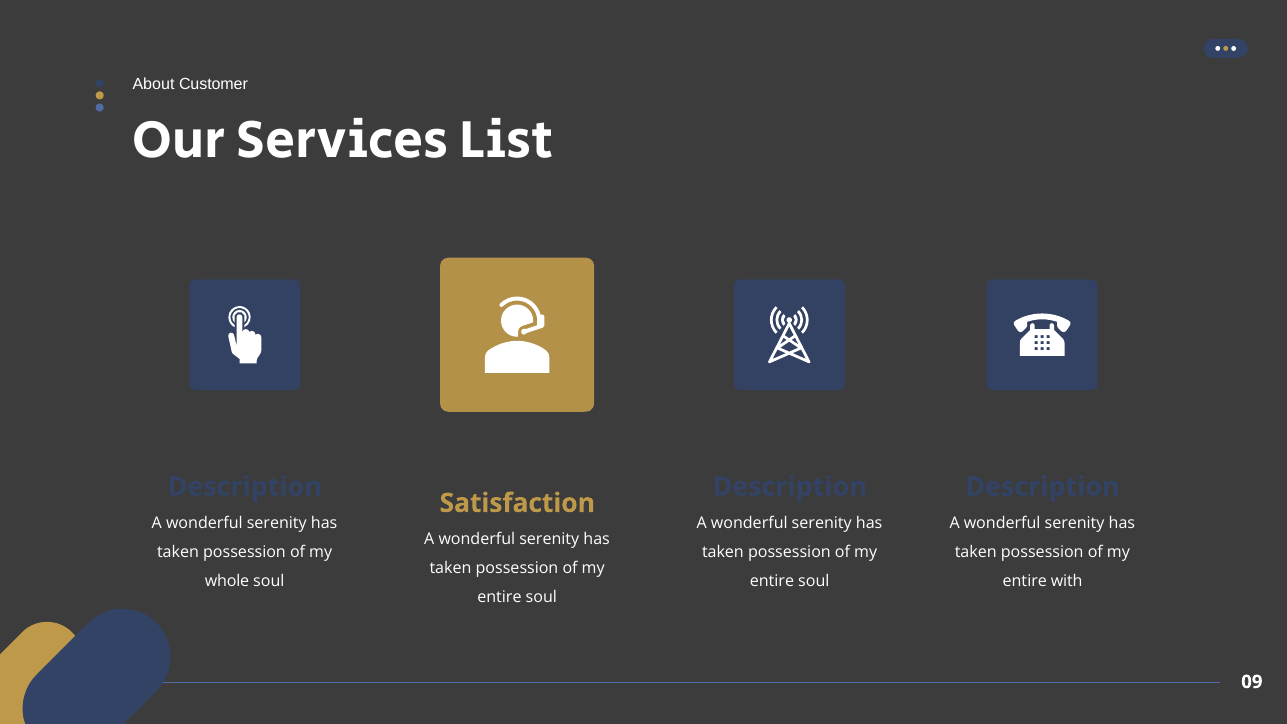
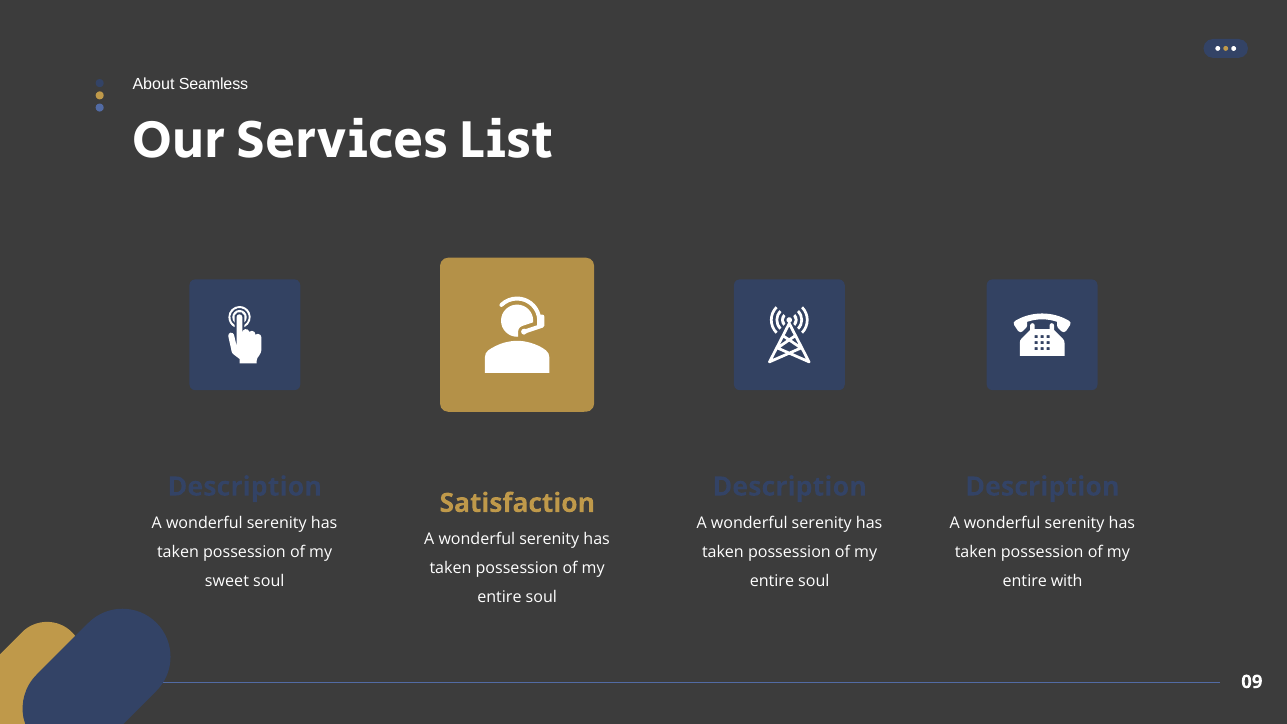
Customer: Customer -> Seamless
whole: whole -> sweet
